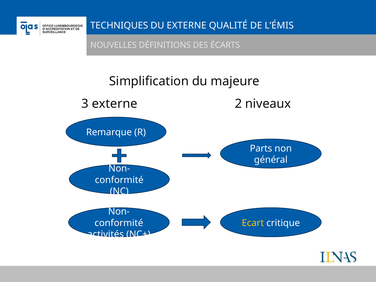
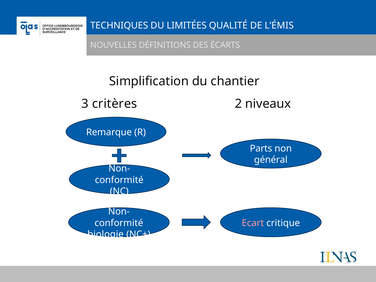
DU EXTERNE: EXTERNE -> LIMITÉES
majeure: majeure -> chantier
3 externe: externe -> critères
Ecart colour: yellow -> pink
activités: activités -> biologie
